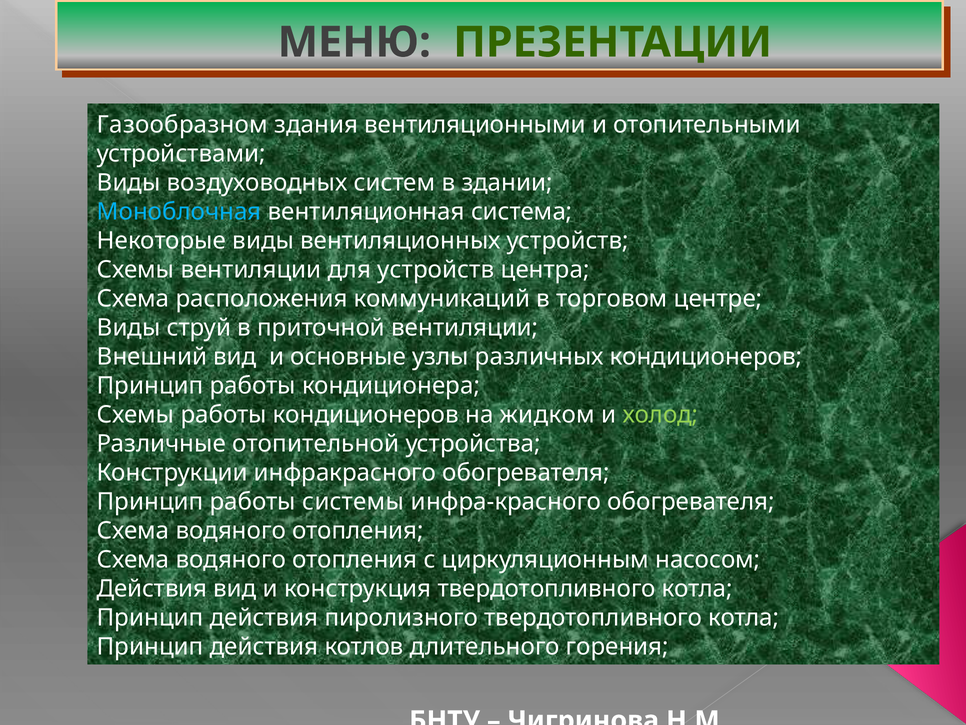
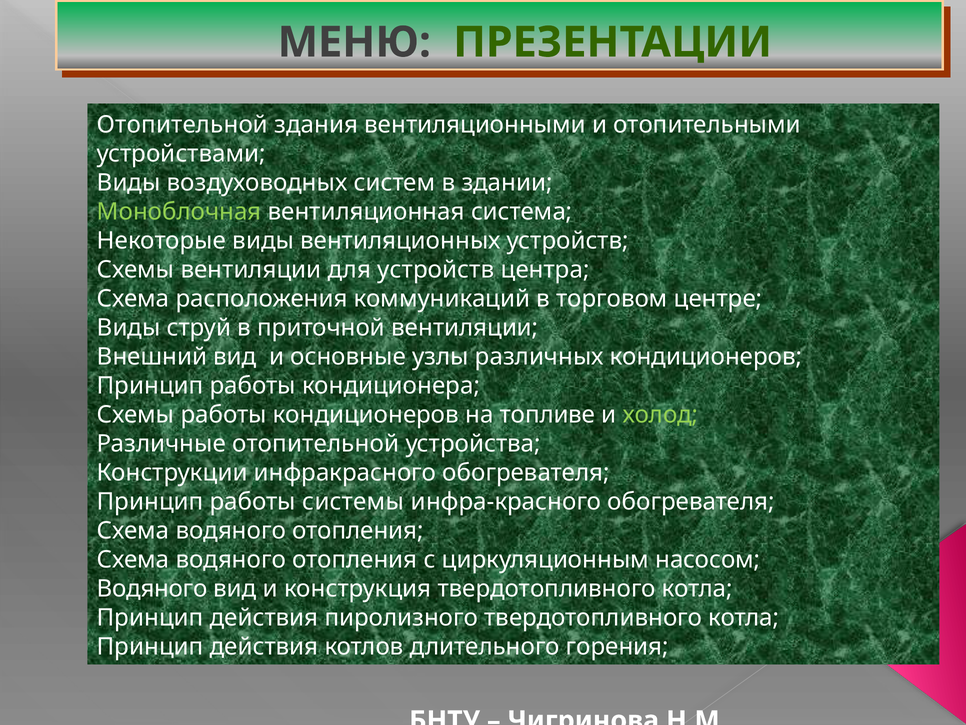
Газообразном at (182, 124): Газообразном -> Отопительной
Моноблочная colour: light blue -> light green
жидком: жидком -> топливе
Действия at (152, 588): Действия -> Водяного
